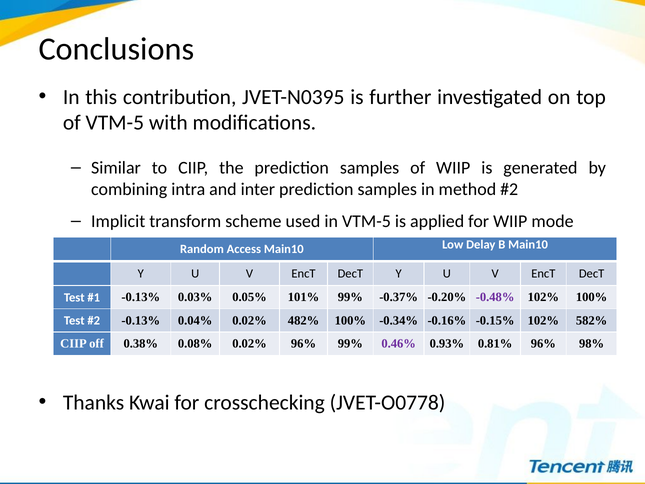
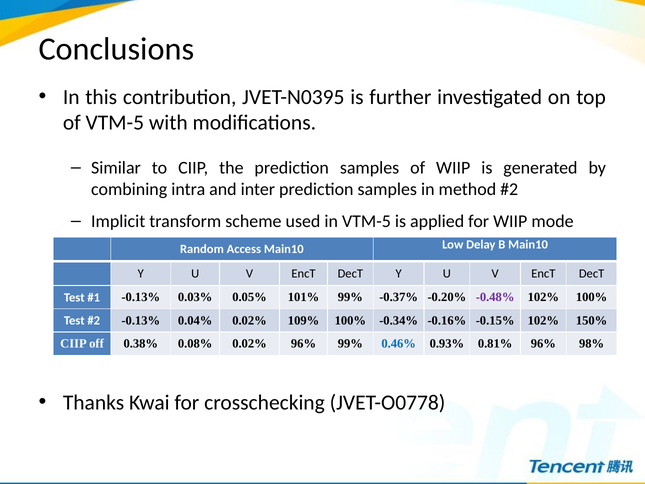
482%: 482% -> 109%
582%: 582% -> 150%
0.46% colour: purple -> blue
